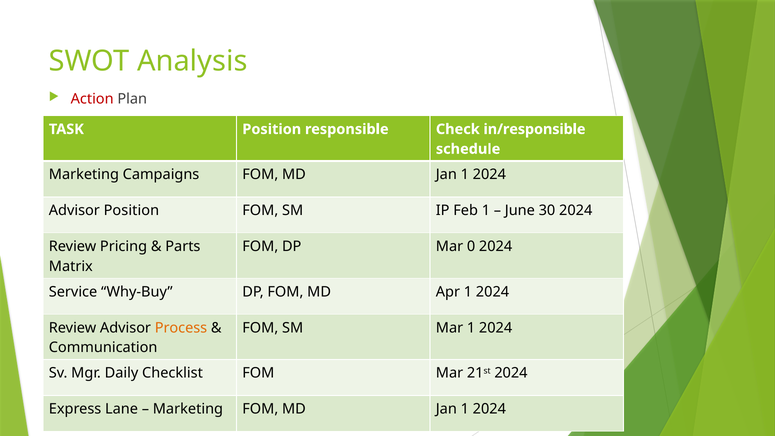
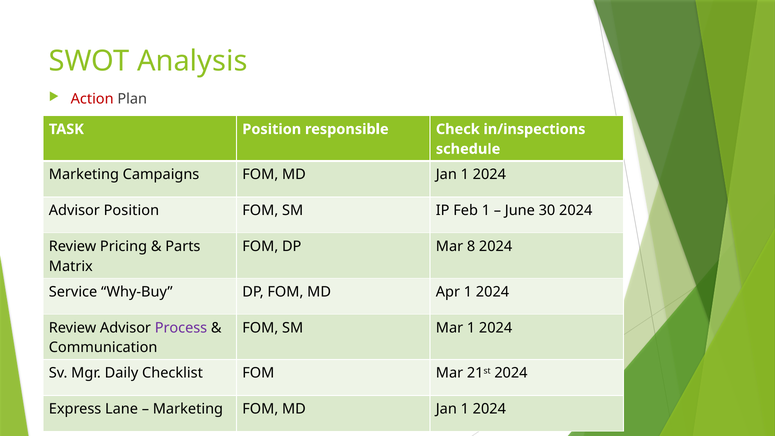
in/responsible: in/responsible -> in/inspections
0: 0 -> 8
Process colour: orange -> purple
